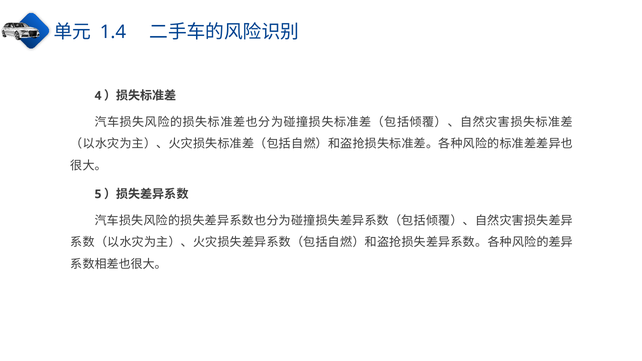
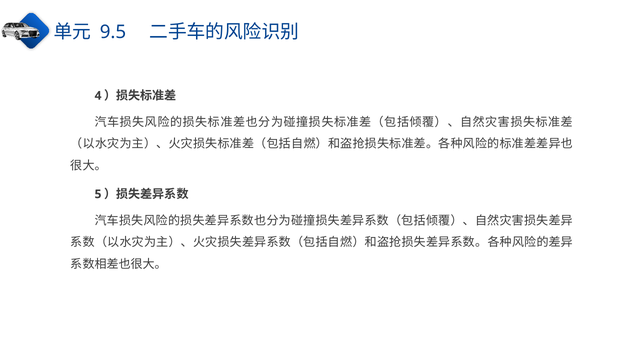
1.4: 1.4 -> 9.5
